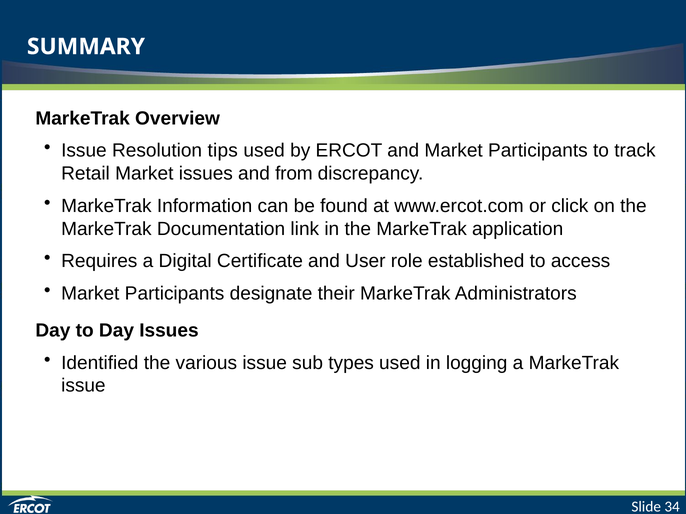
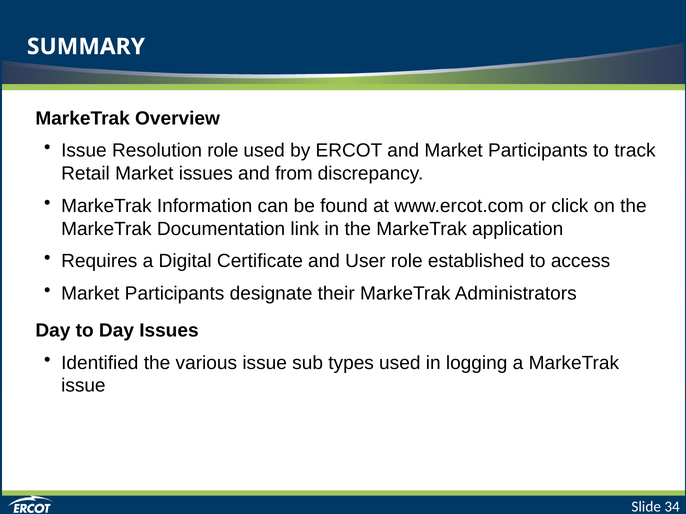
Resolution tips: tips -> role
